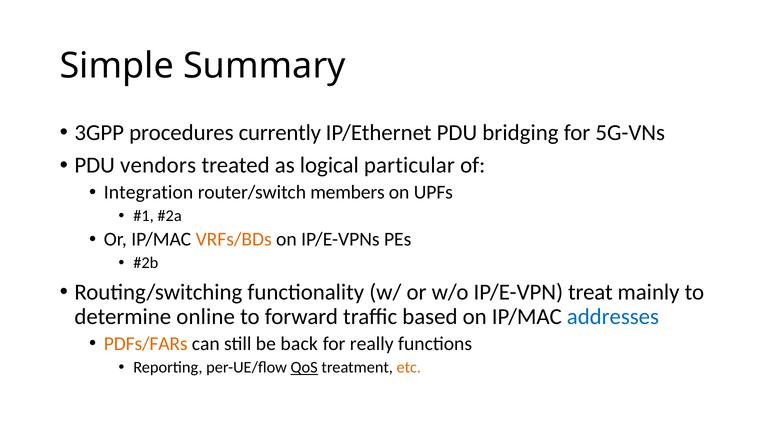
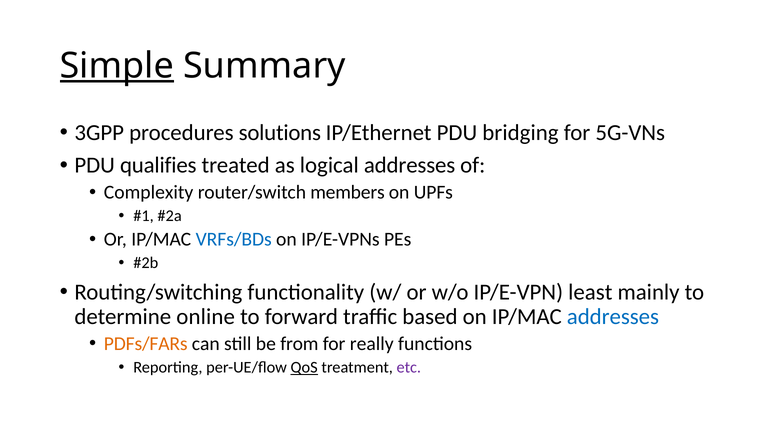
Simple underline: none -> present
currently: currently -> solutions
vendors: vendors -> qualifies
logical particular: particular -> addresses
Integration: Integration -> Complexity
VRFs/BDs colour: orange -> blue
treat: treat -> least
back: back -> from
etc colour: orange -> purple
